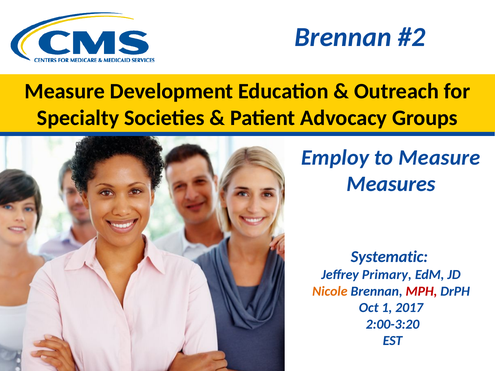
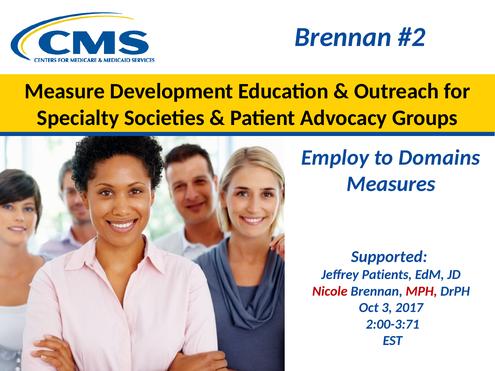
to Measure: Measure -> Domains
Systematic: Systematic -> Supported
Primary: Primary -> Patients
Nicole colour: orange -> red
1: 1 -> 3
2:00-3:20: 2:00-3:20 -> 2:00-3:71
